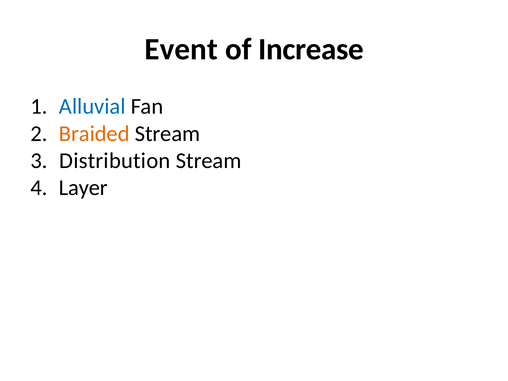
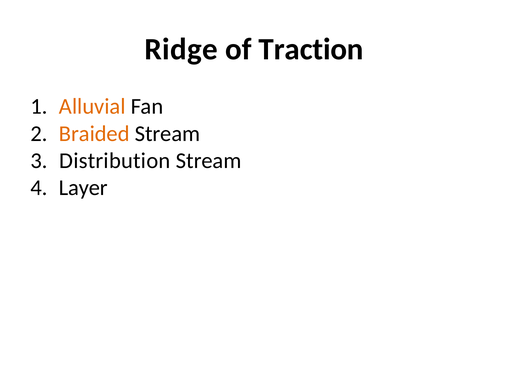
Event: Event -> Ridge
Increase: Increase -> Traction
Alluvial colour: blue -> orange
